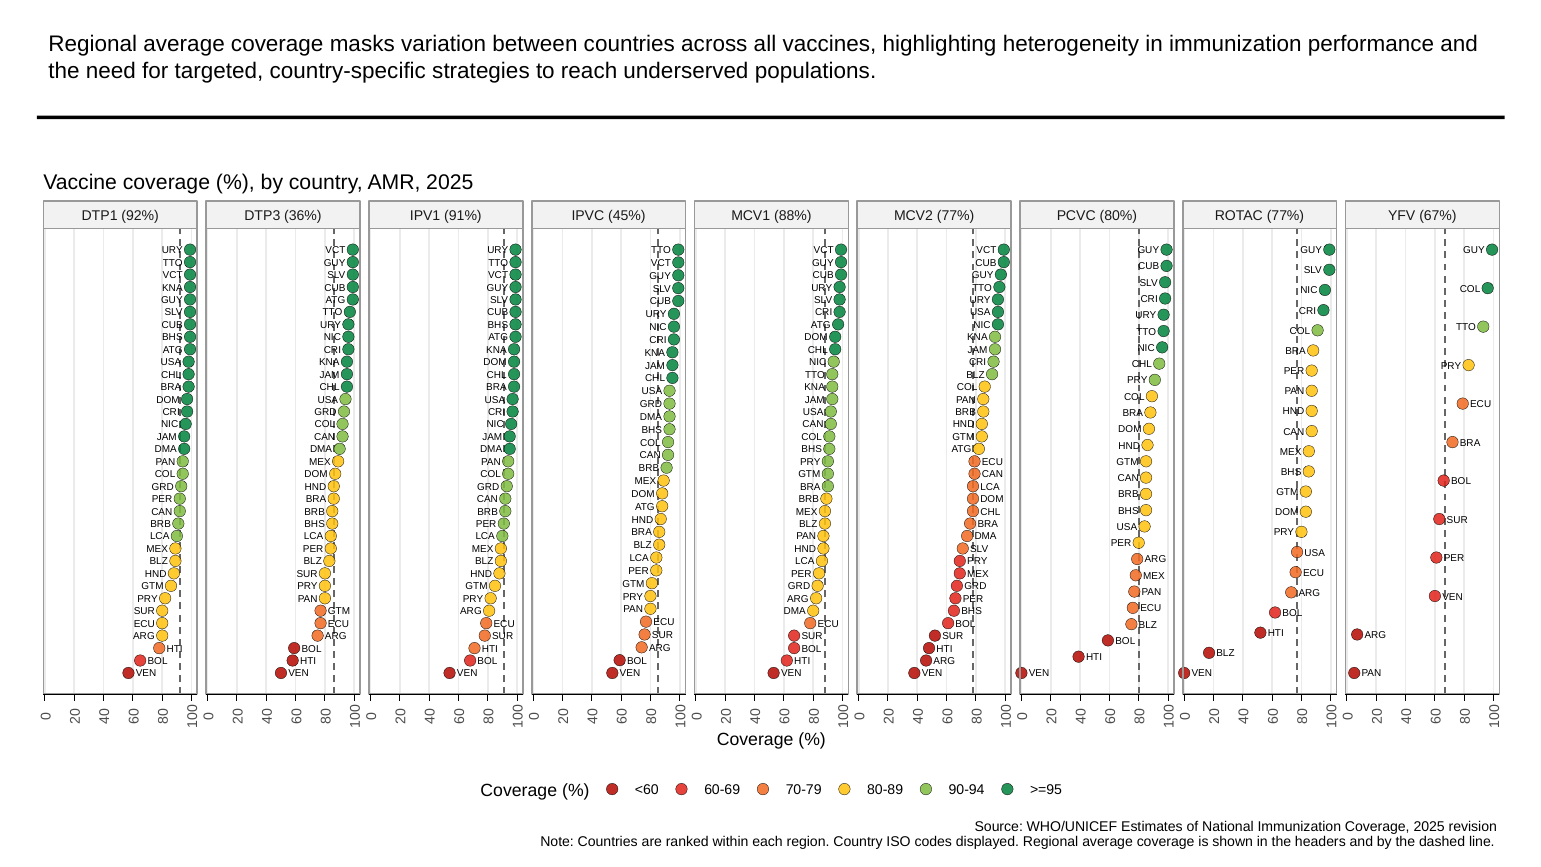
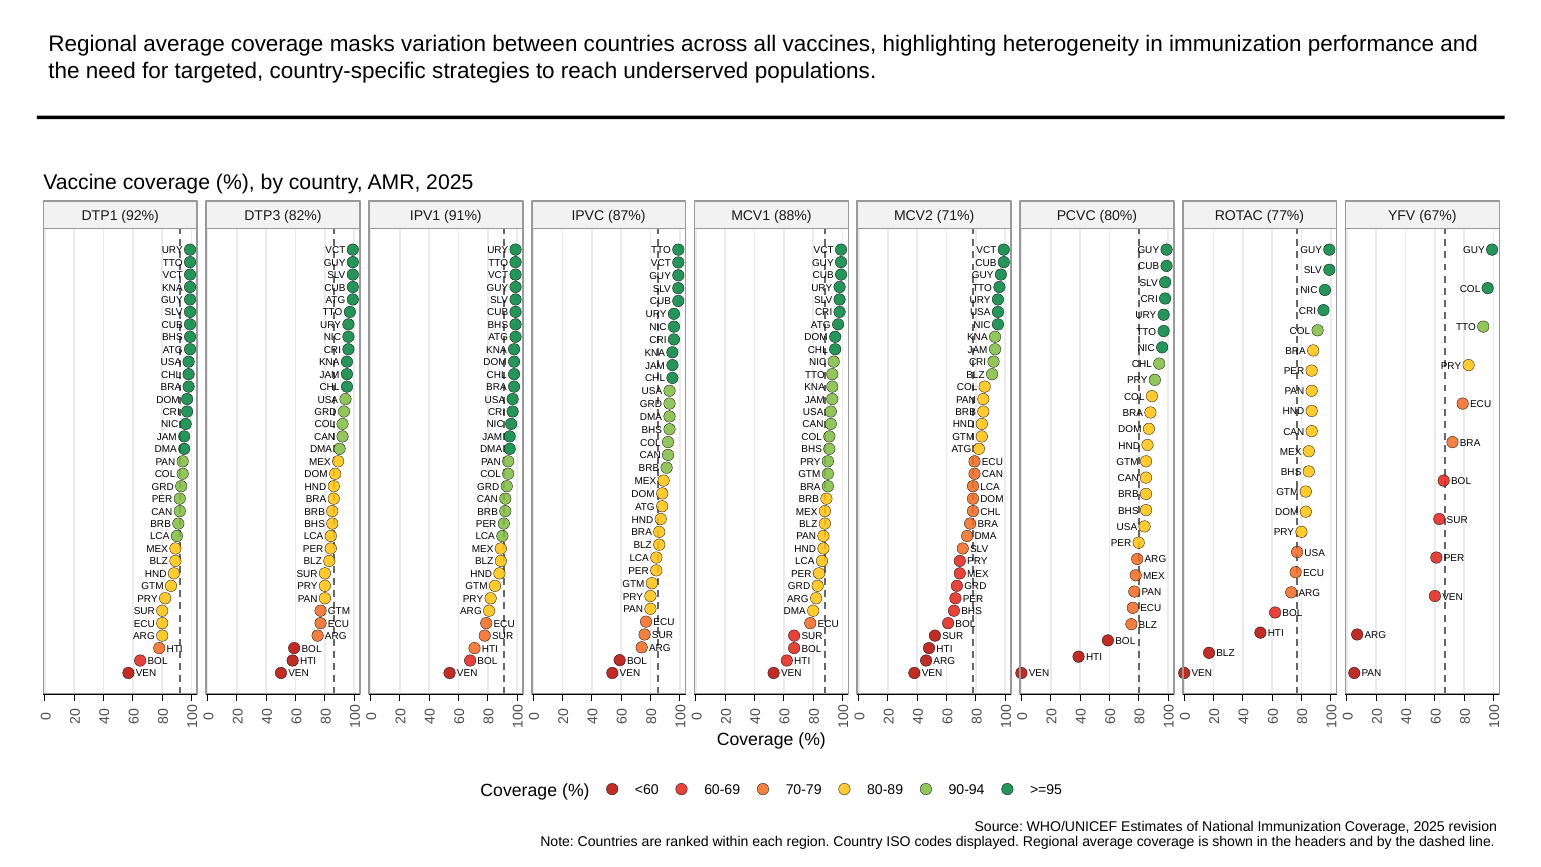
36%: 36% -> 82%
45%: 45% -> 87%
MCV2 77%: 77% -> 71%
